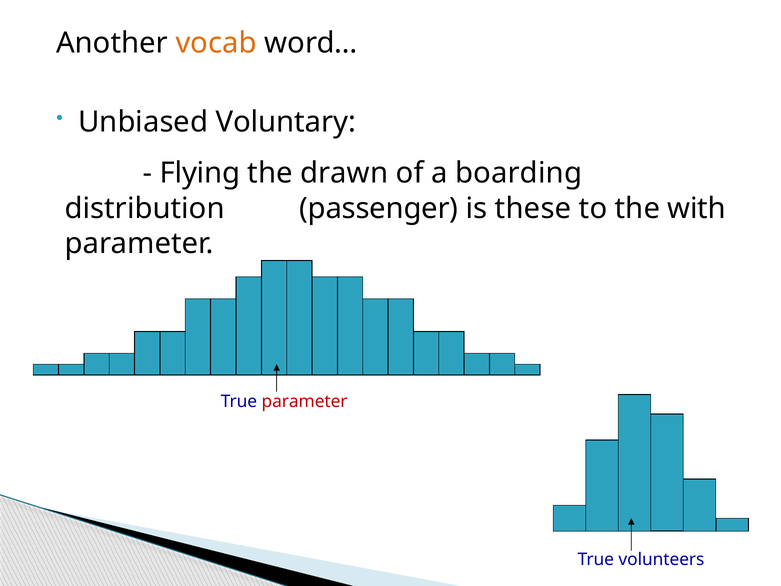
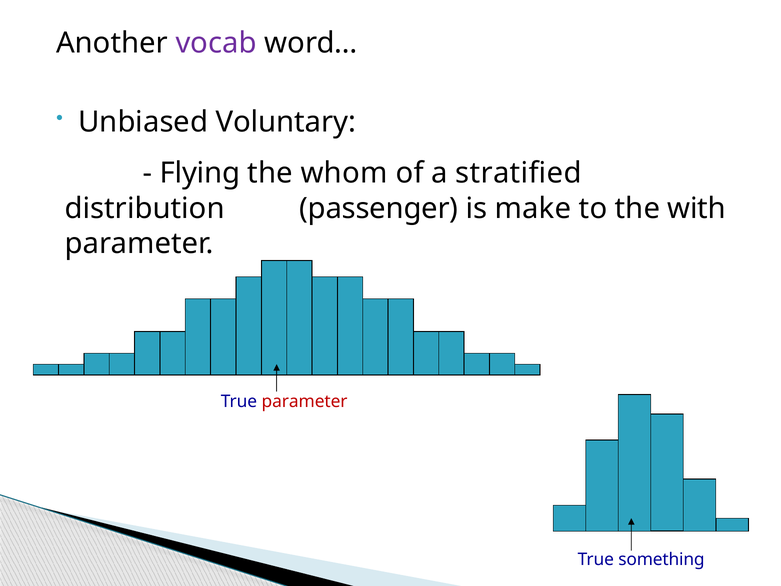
vocab colour: orange -> purple
drawn: drawn -> whom
boarding: boarding -> stratified
these: these -> make
volunteers: volunteers -> something
